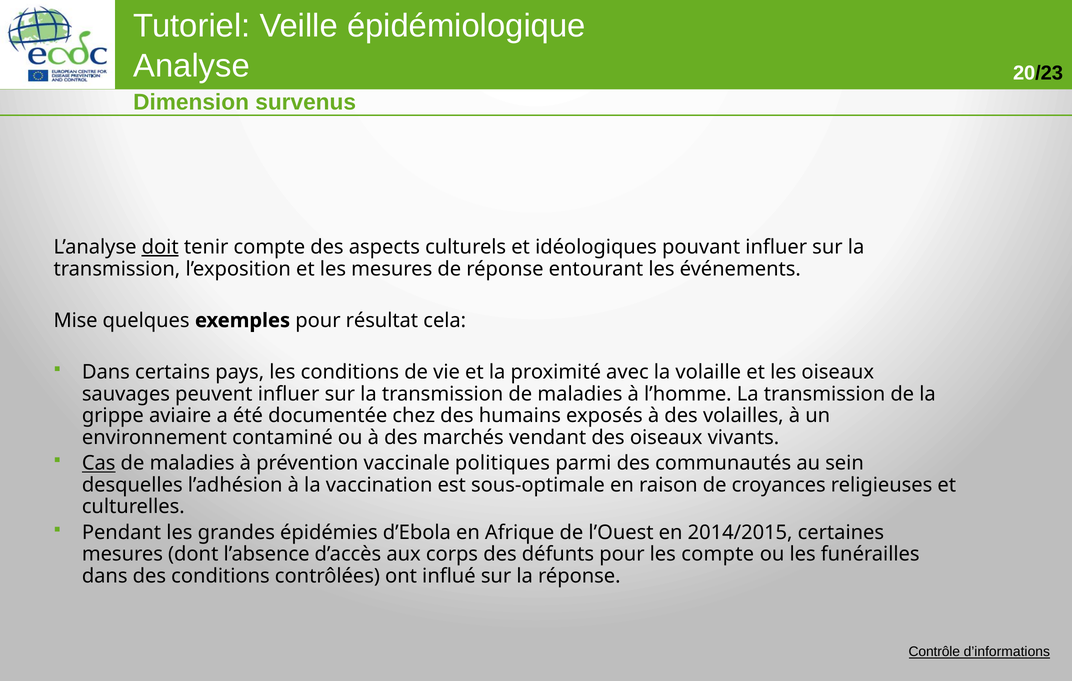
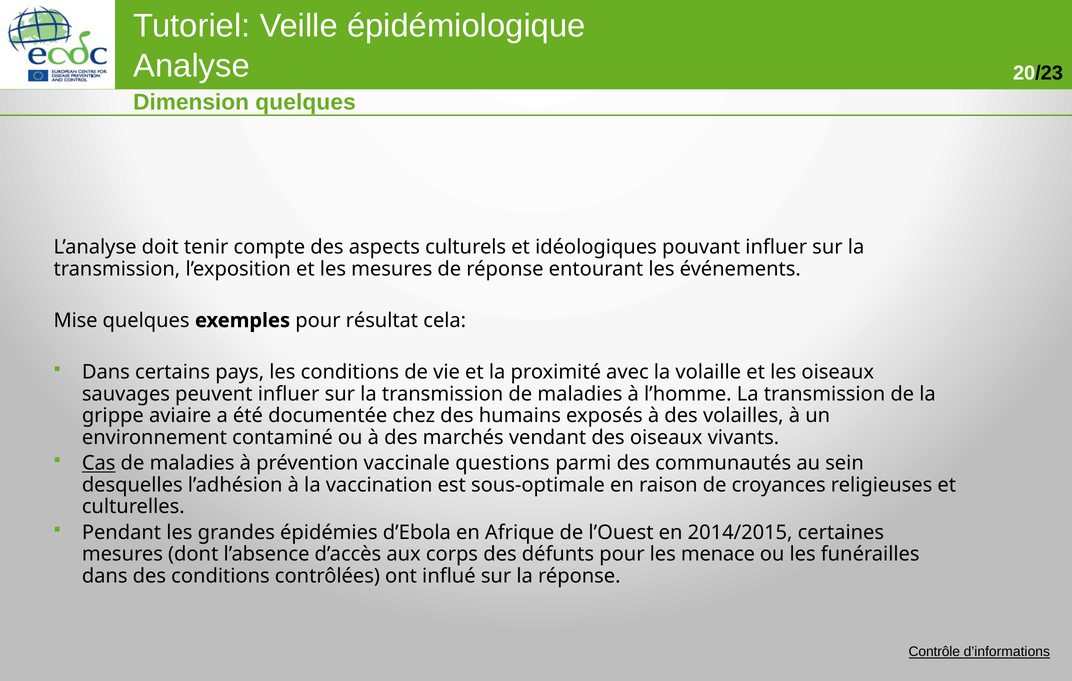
Dimension survenus: survenus -> quelques
doit underline: present -> none
politiques: politiques -> questions
les compte: compte -> menace
